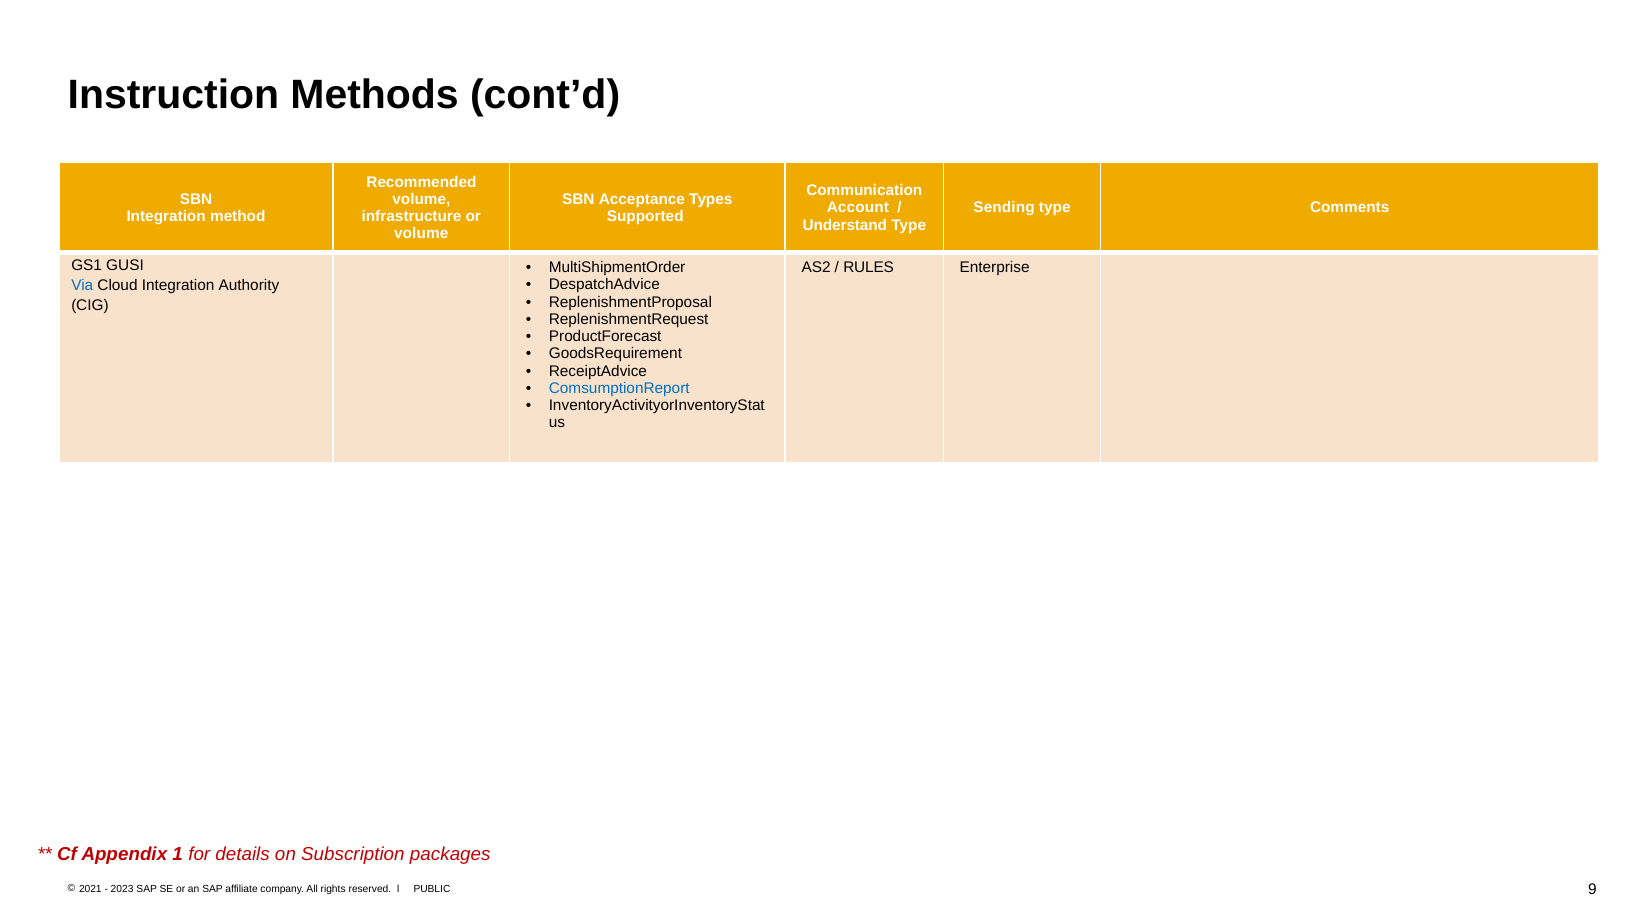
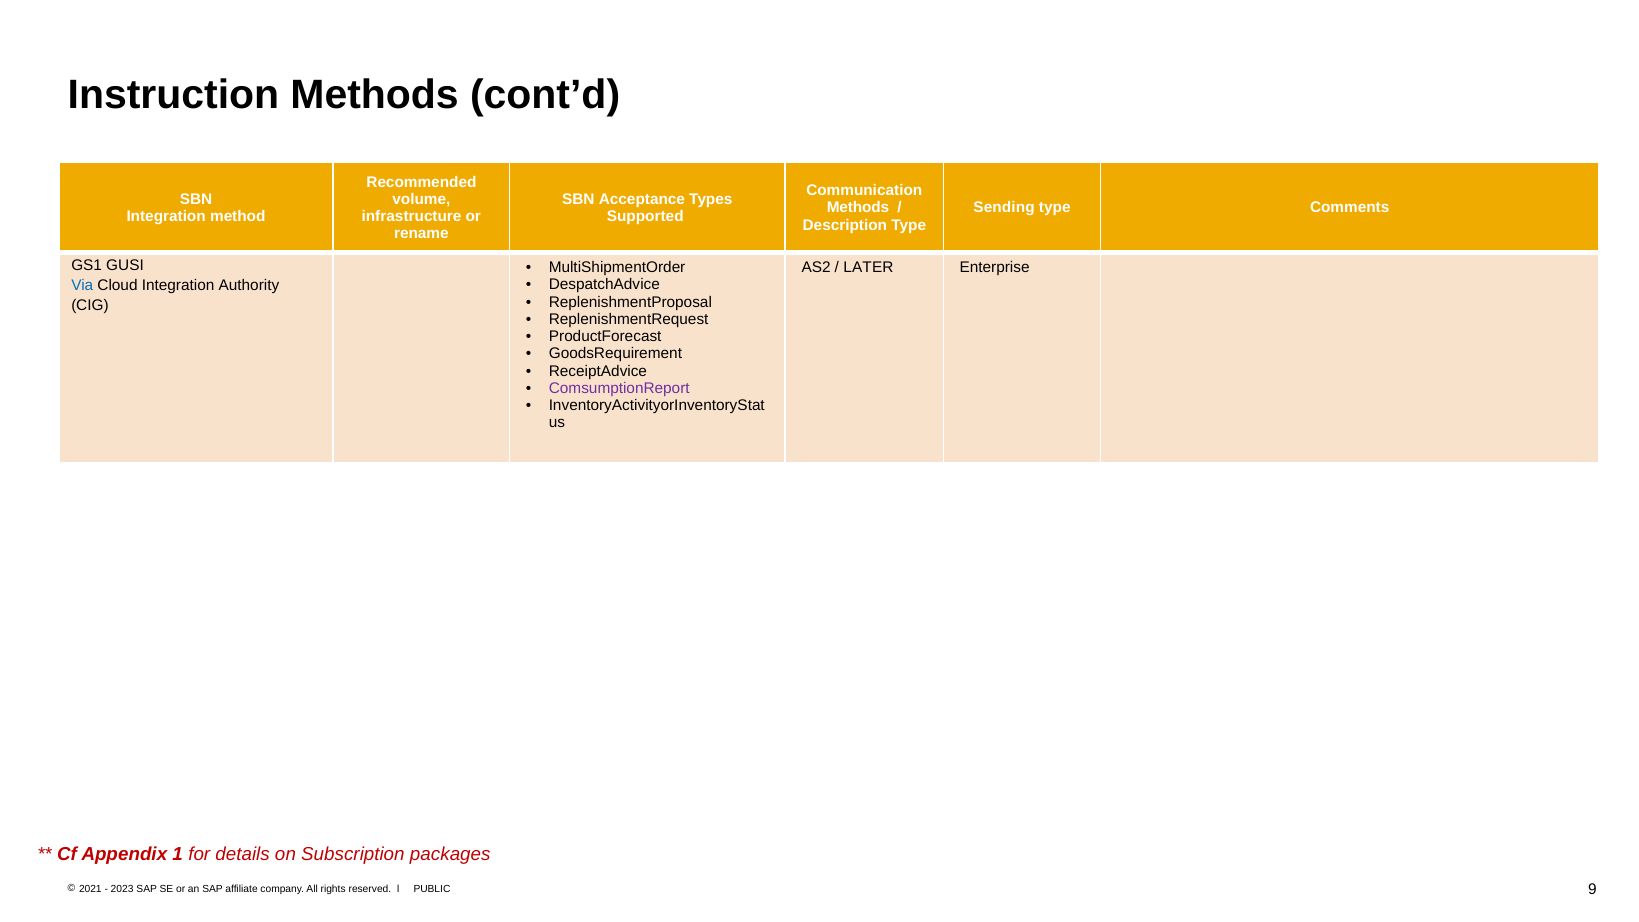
Account at (858, 208): Account -> Methods
Understand: Understand -> Description
volume at (421, 234): volume -> rename
RULES: RULES -> LATER
ComsumptionReport colour: blue -> purple
